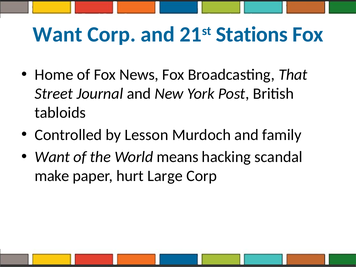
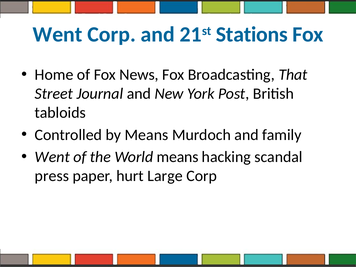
Want at (57, 34): Want -> Went
by Lesson: Lesson -> Means
Want at (52, 157): Want -> Went
make: make -> press
